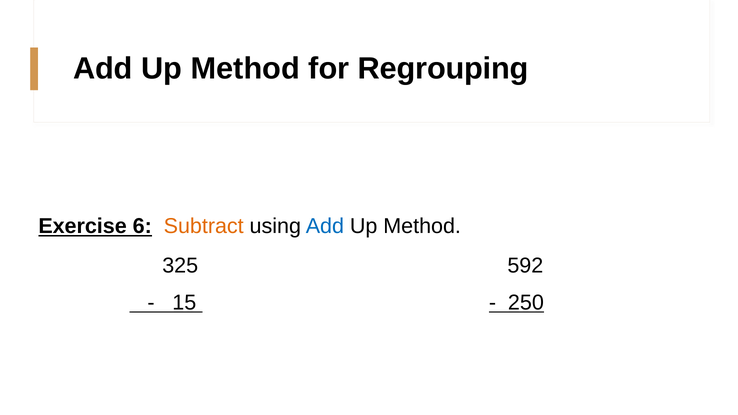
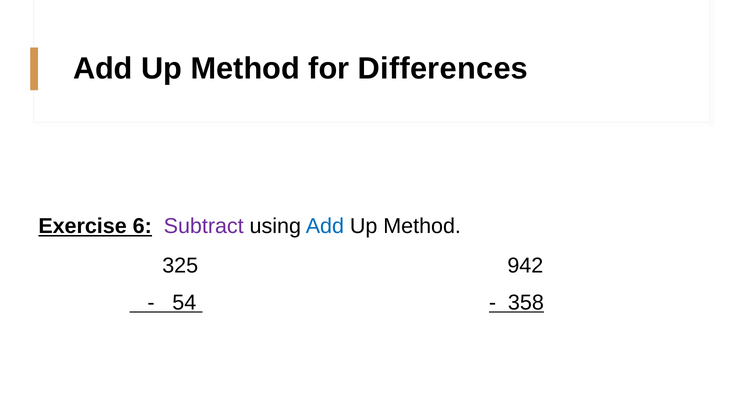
Regrouping: Regrouping -> Differences
Subtract colour: orange -> purple
592: 592 -> 942
15: 15 -> 54
250: 250 -> 358
